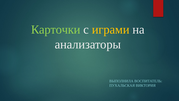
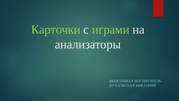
играми colour: yellow -> light green
